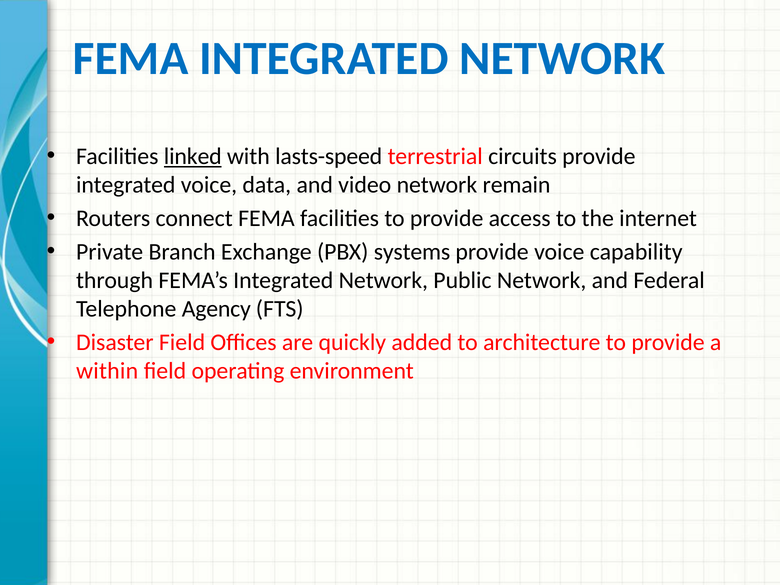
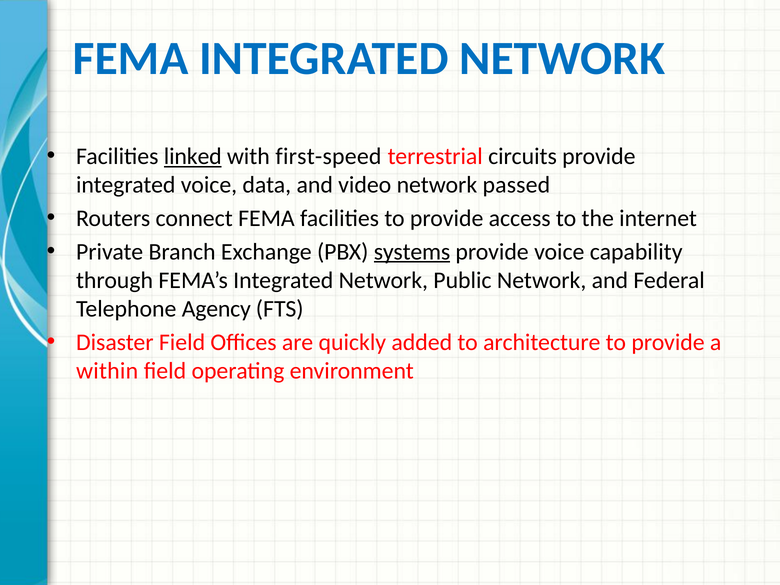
lasts-speed: lasts-speed -> first-speed
remain: remain -> passed
systems underline: none -> present
